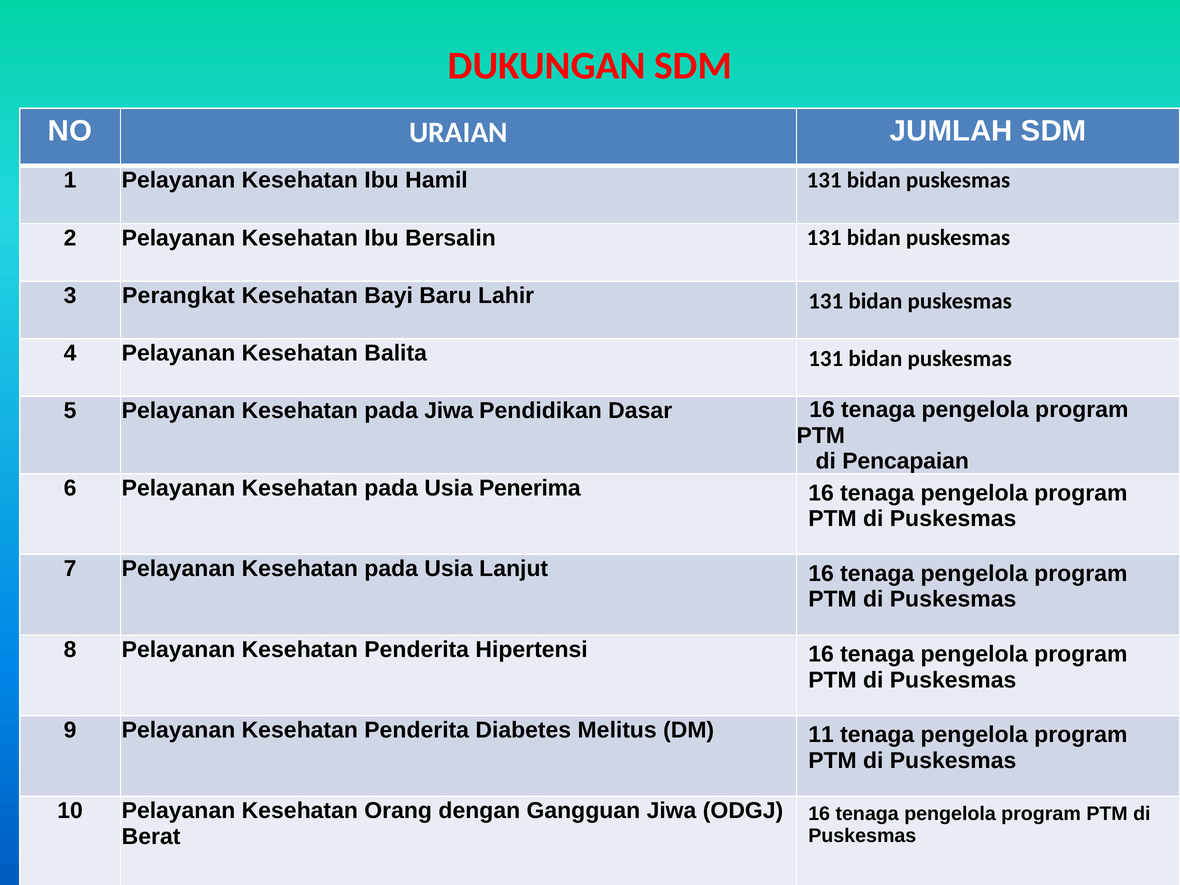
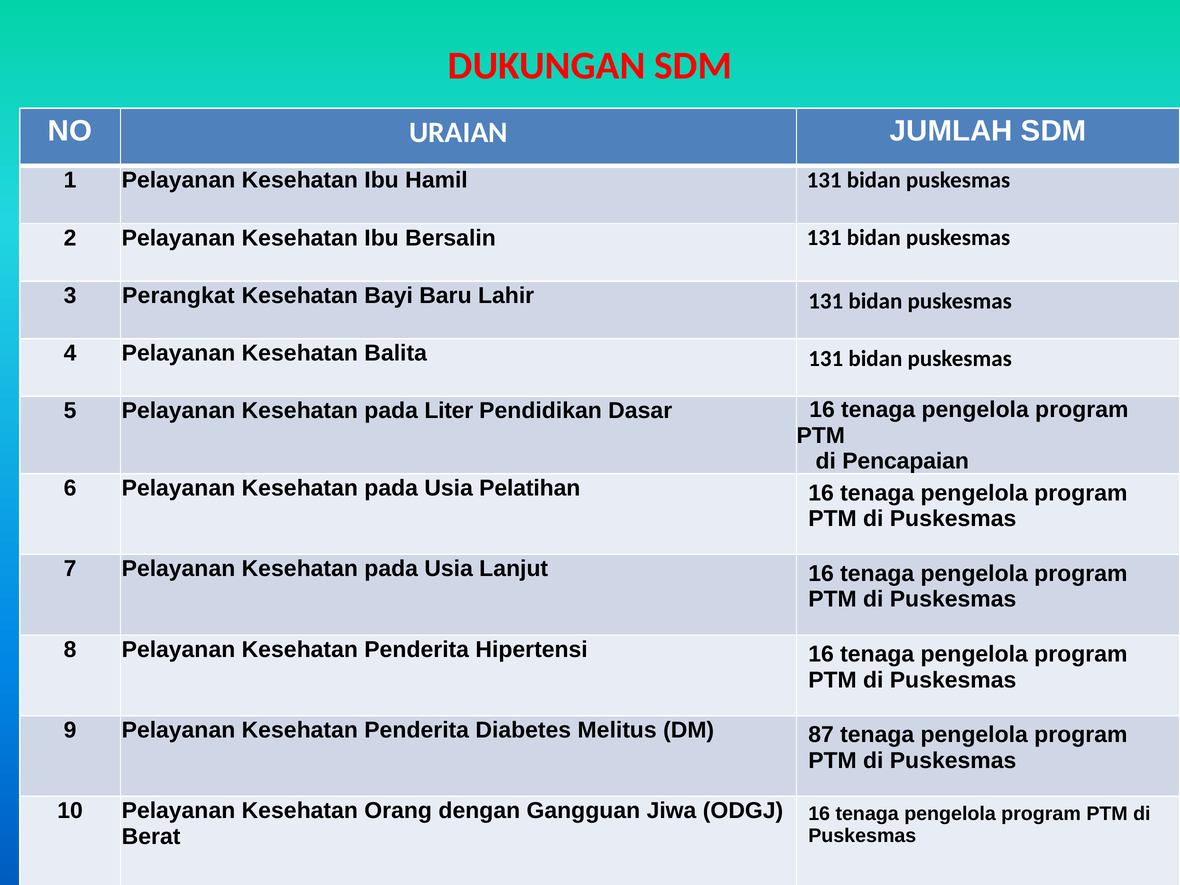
pada Jiwa: Jiwa -> Liter
Penerima: Penerima -> Pelatihan
11: 11 -> 87
